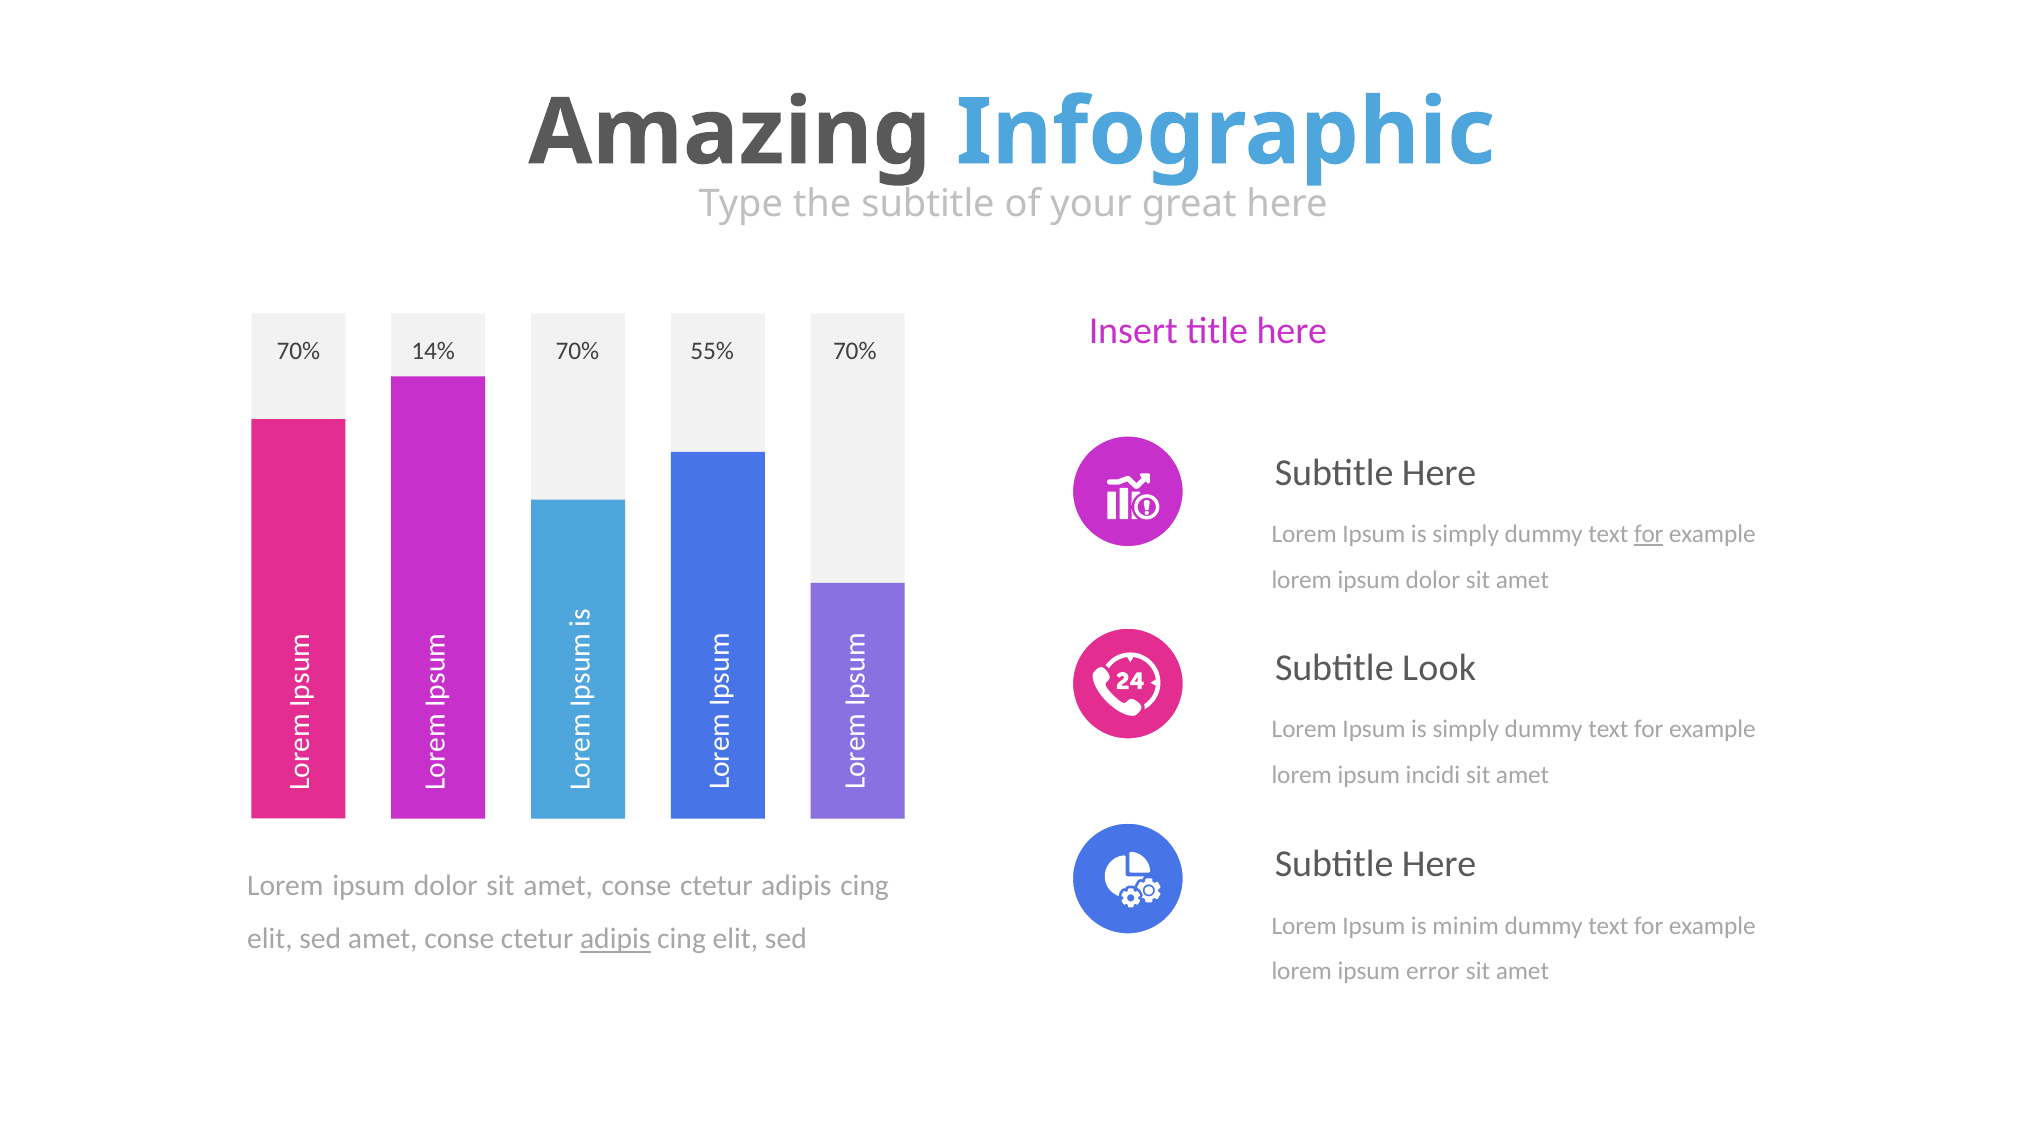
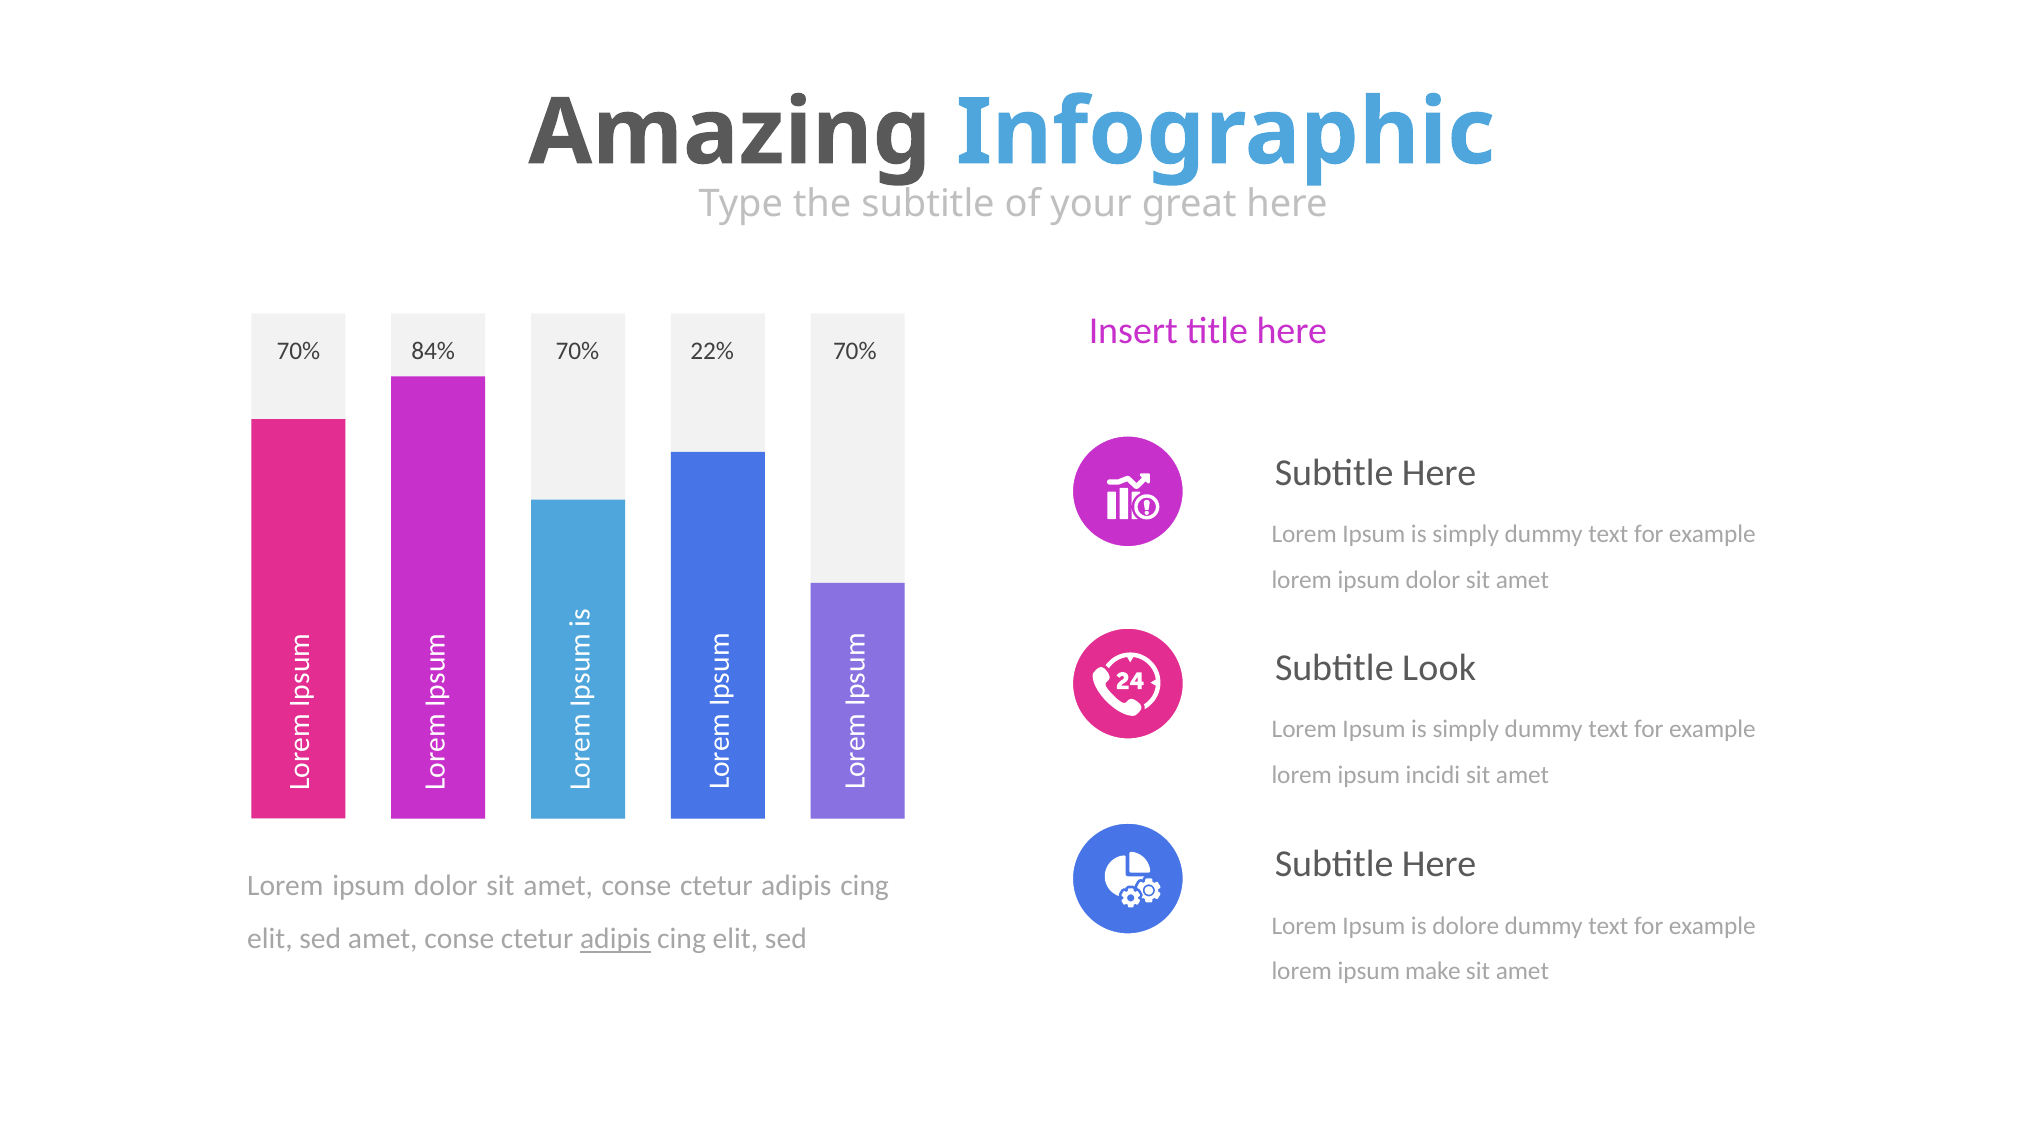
14%: 14% -> 84%
55%: 55% -> 22%
for at (1649, 534) underline: present -> none
minim: minim -> dolore
error: error -> make
